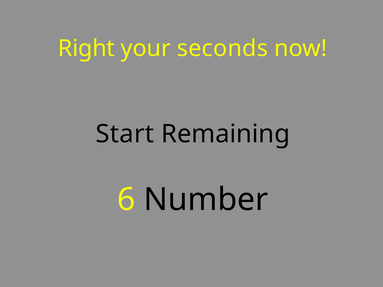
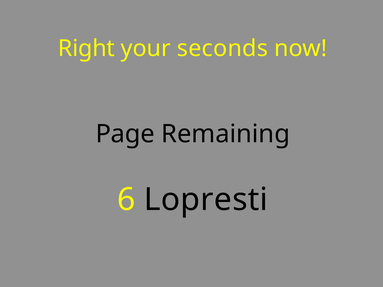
Start: Start -> Page
Number: Number -> Lopresti
